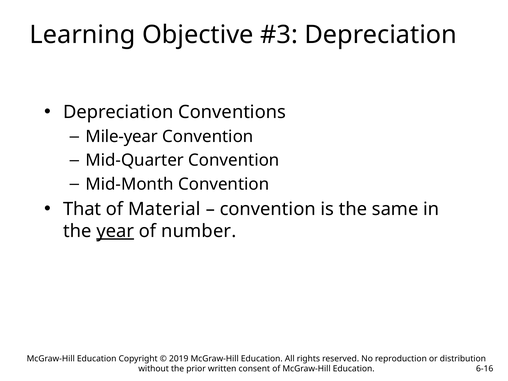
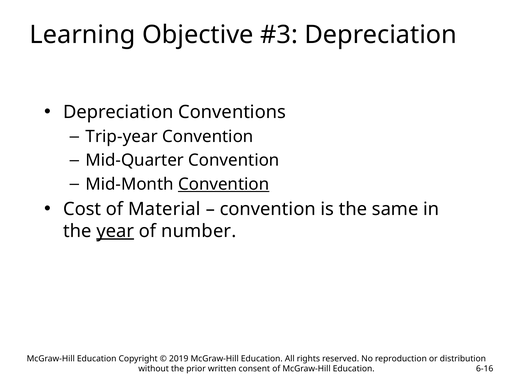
Mile-year: Mile-year -> Trip-year
Convention at (224, 184) underline: none -> present
That: That -> Cost
